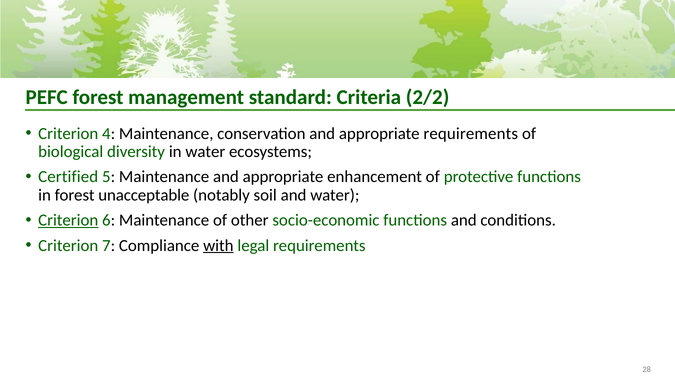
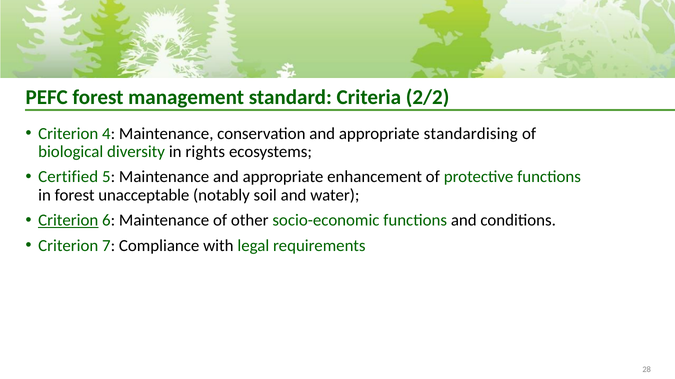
appropriate requirements: requirements -> standardising
in water: water -> rights
with underline: present -> none
